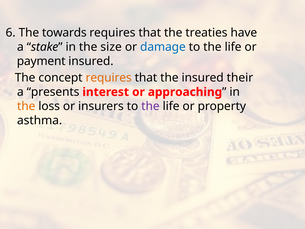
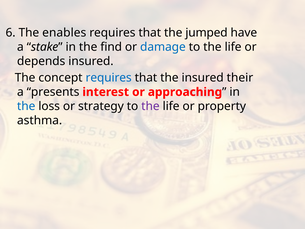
towards: towards -> enables
treaties: treaties -> jumped
size: size -> find
payment: payment -> depends
requires at (109, 78) colour: orange -> blue
the at (26, 106) colour: orange -> blue
insurers: insurers -> strategy
